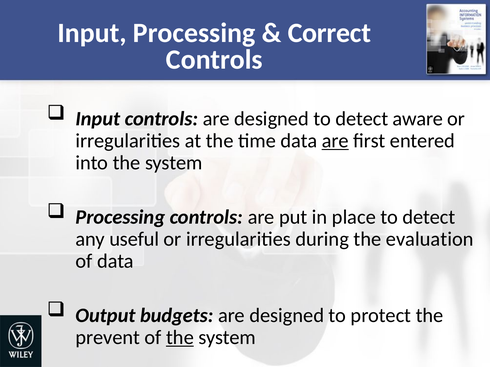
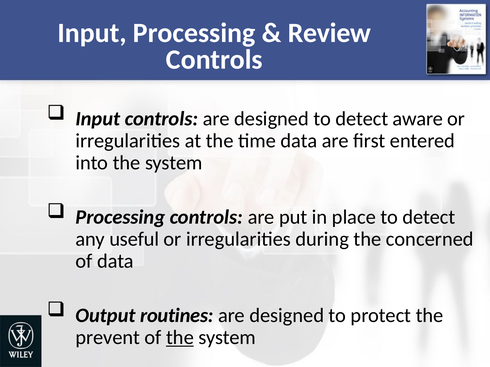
Correct: Correct -> Review
are at (335, 141) underline: present -> none
evaluation: evaluation -> concerned
budgets: budgets -> routines
